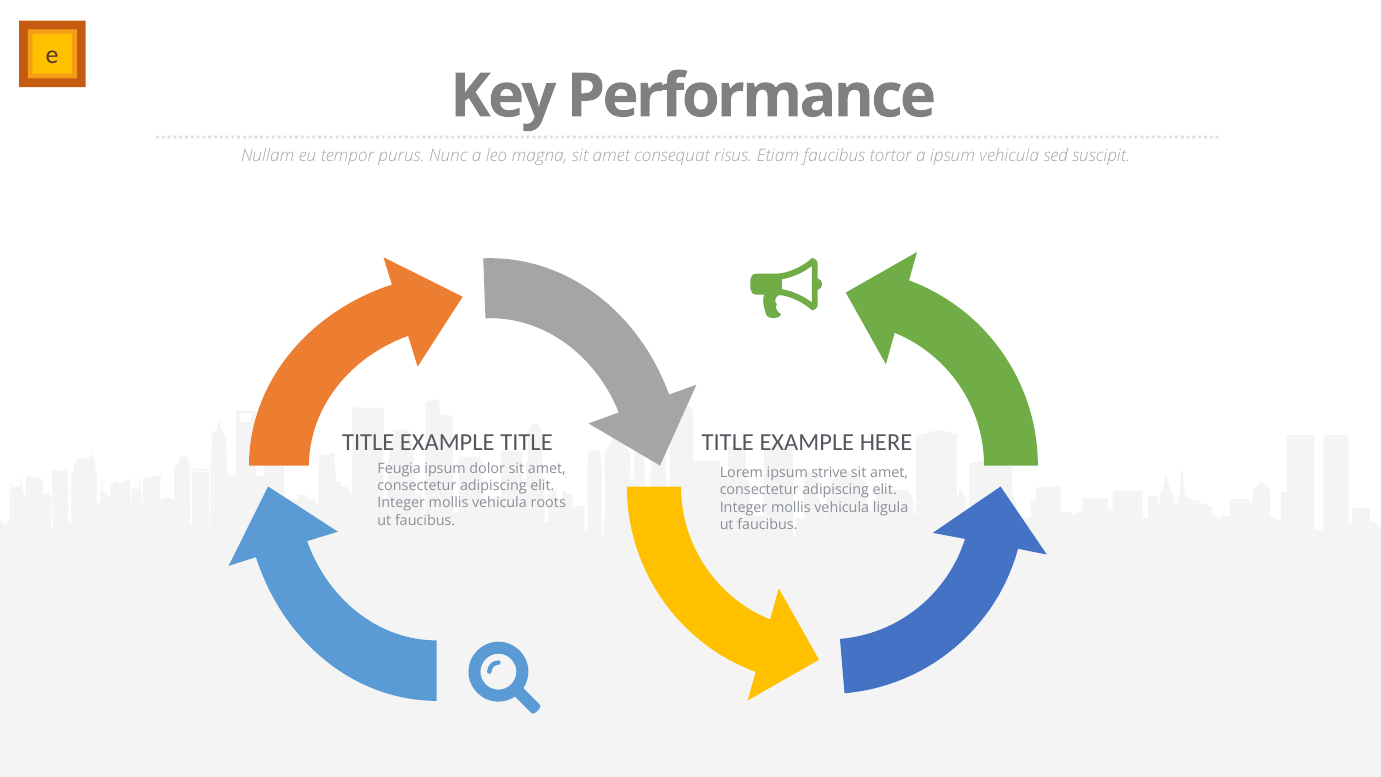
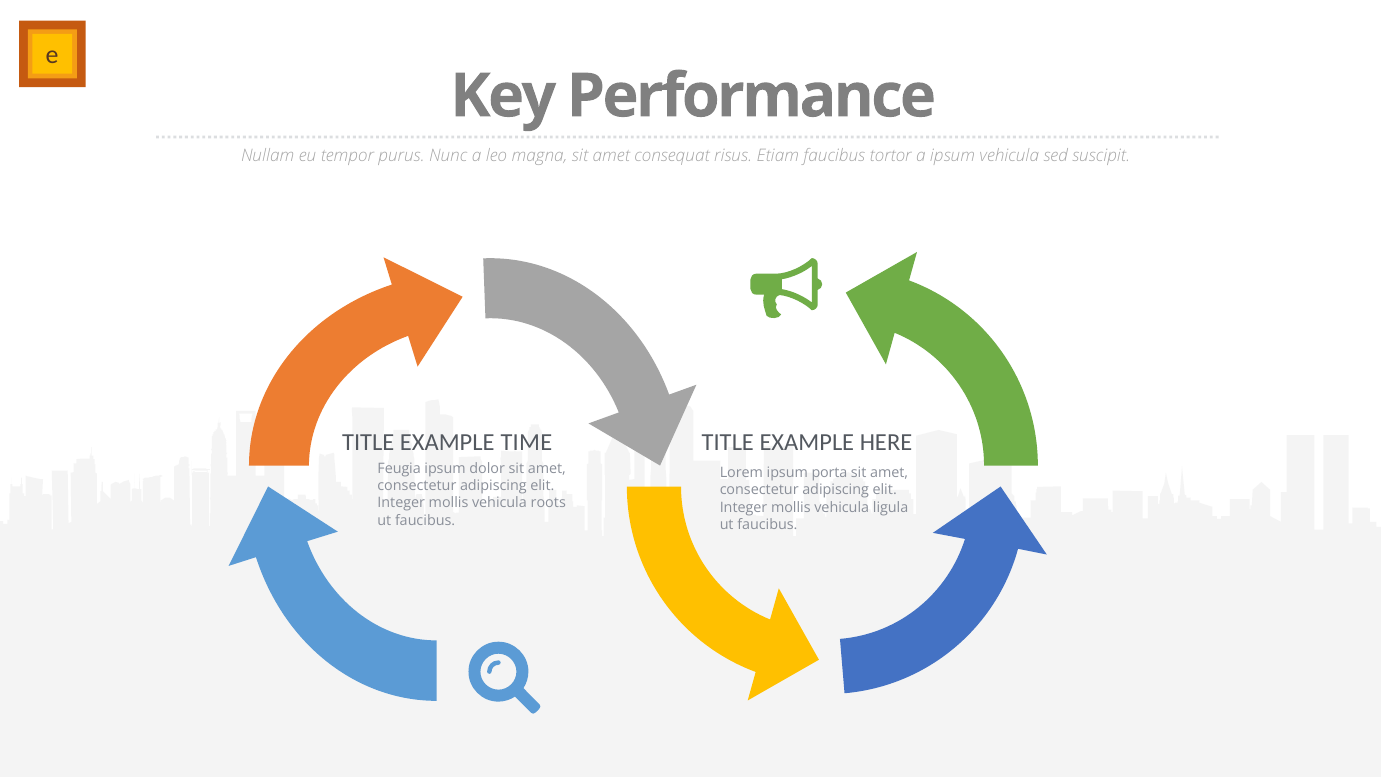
EXAMPLE TITLE: TITLE -> TIME
strive: strive -> porta
